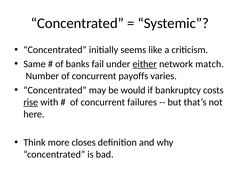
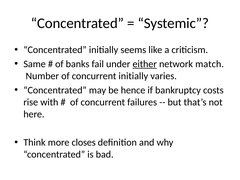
concurrent payoffs: payoffs -> initially
would: would -> hence
rise underline: present -> none
